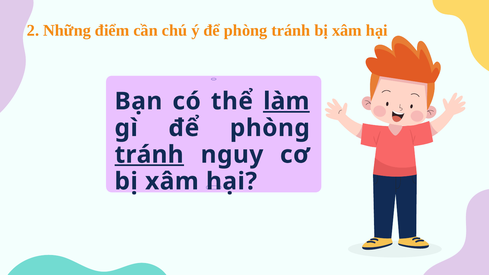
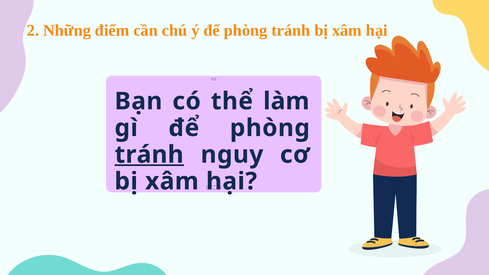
làm underline: present -> none
